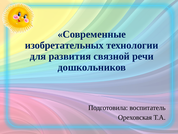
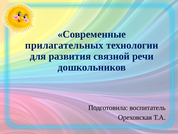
изобретательных: изобретательных -> прилагательных
